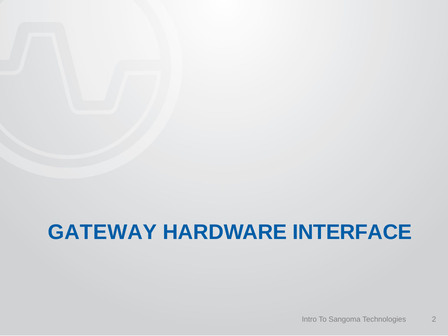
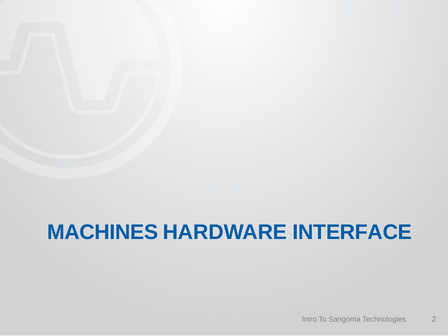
GATEWAY: GATEWAY -> MACHINES
